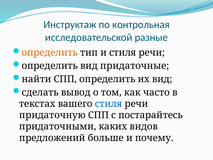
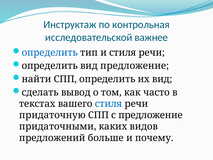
разные: разные -> важнее
определить at (50, 52) colour: orange -> blue
вид придаточные: придаточные -> предложение
с постарайтесь: постарайтесь -> предложение
